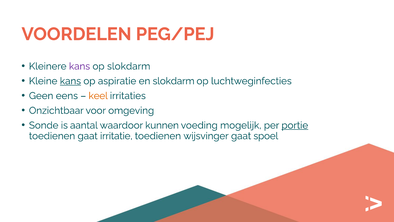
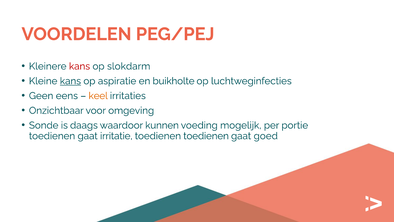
kans at (80, 66) colour: purple -> red
en slokdarm: slokdarm -> buikholte
aantal: aantal -> daags
portie underline: present -> none
toedienen wijsvinger: wijsvinger -> toedienen
spoel: spoel -> goed
